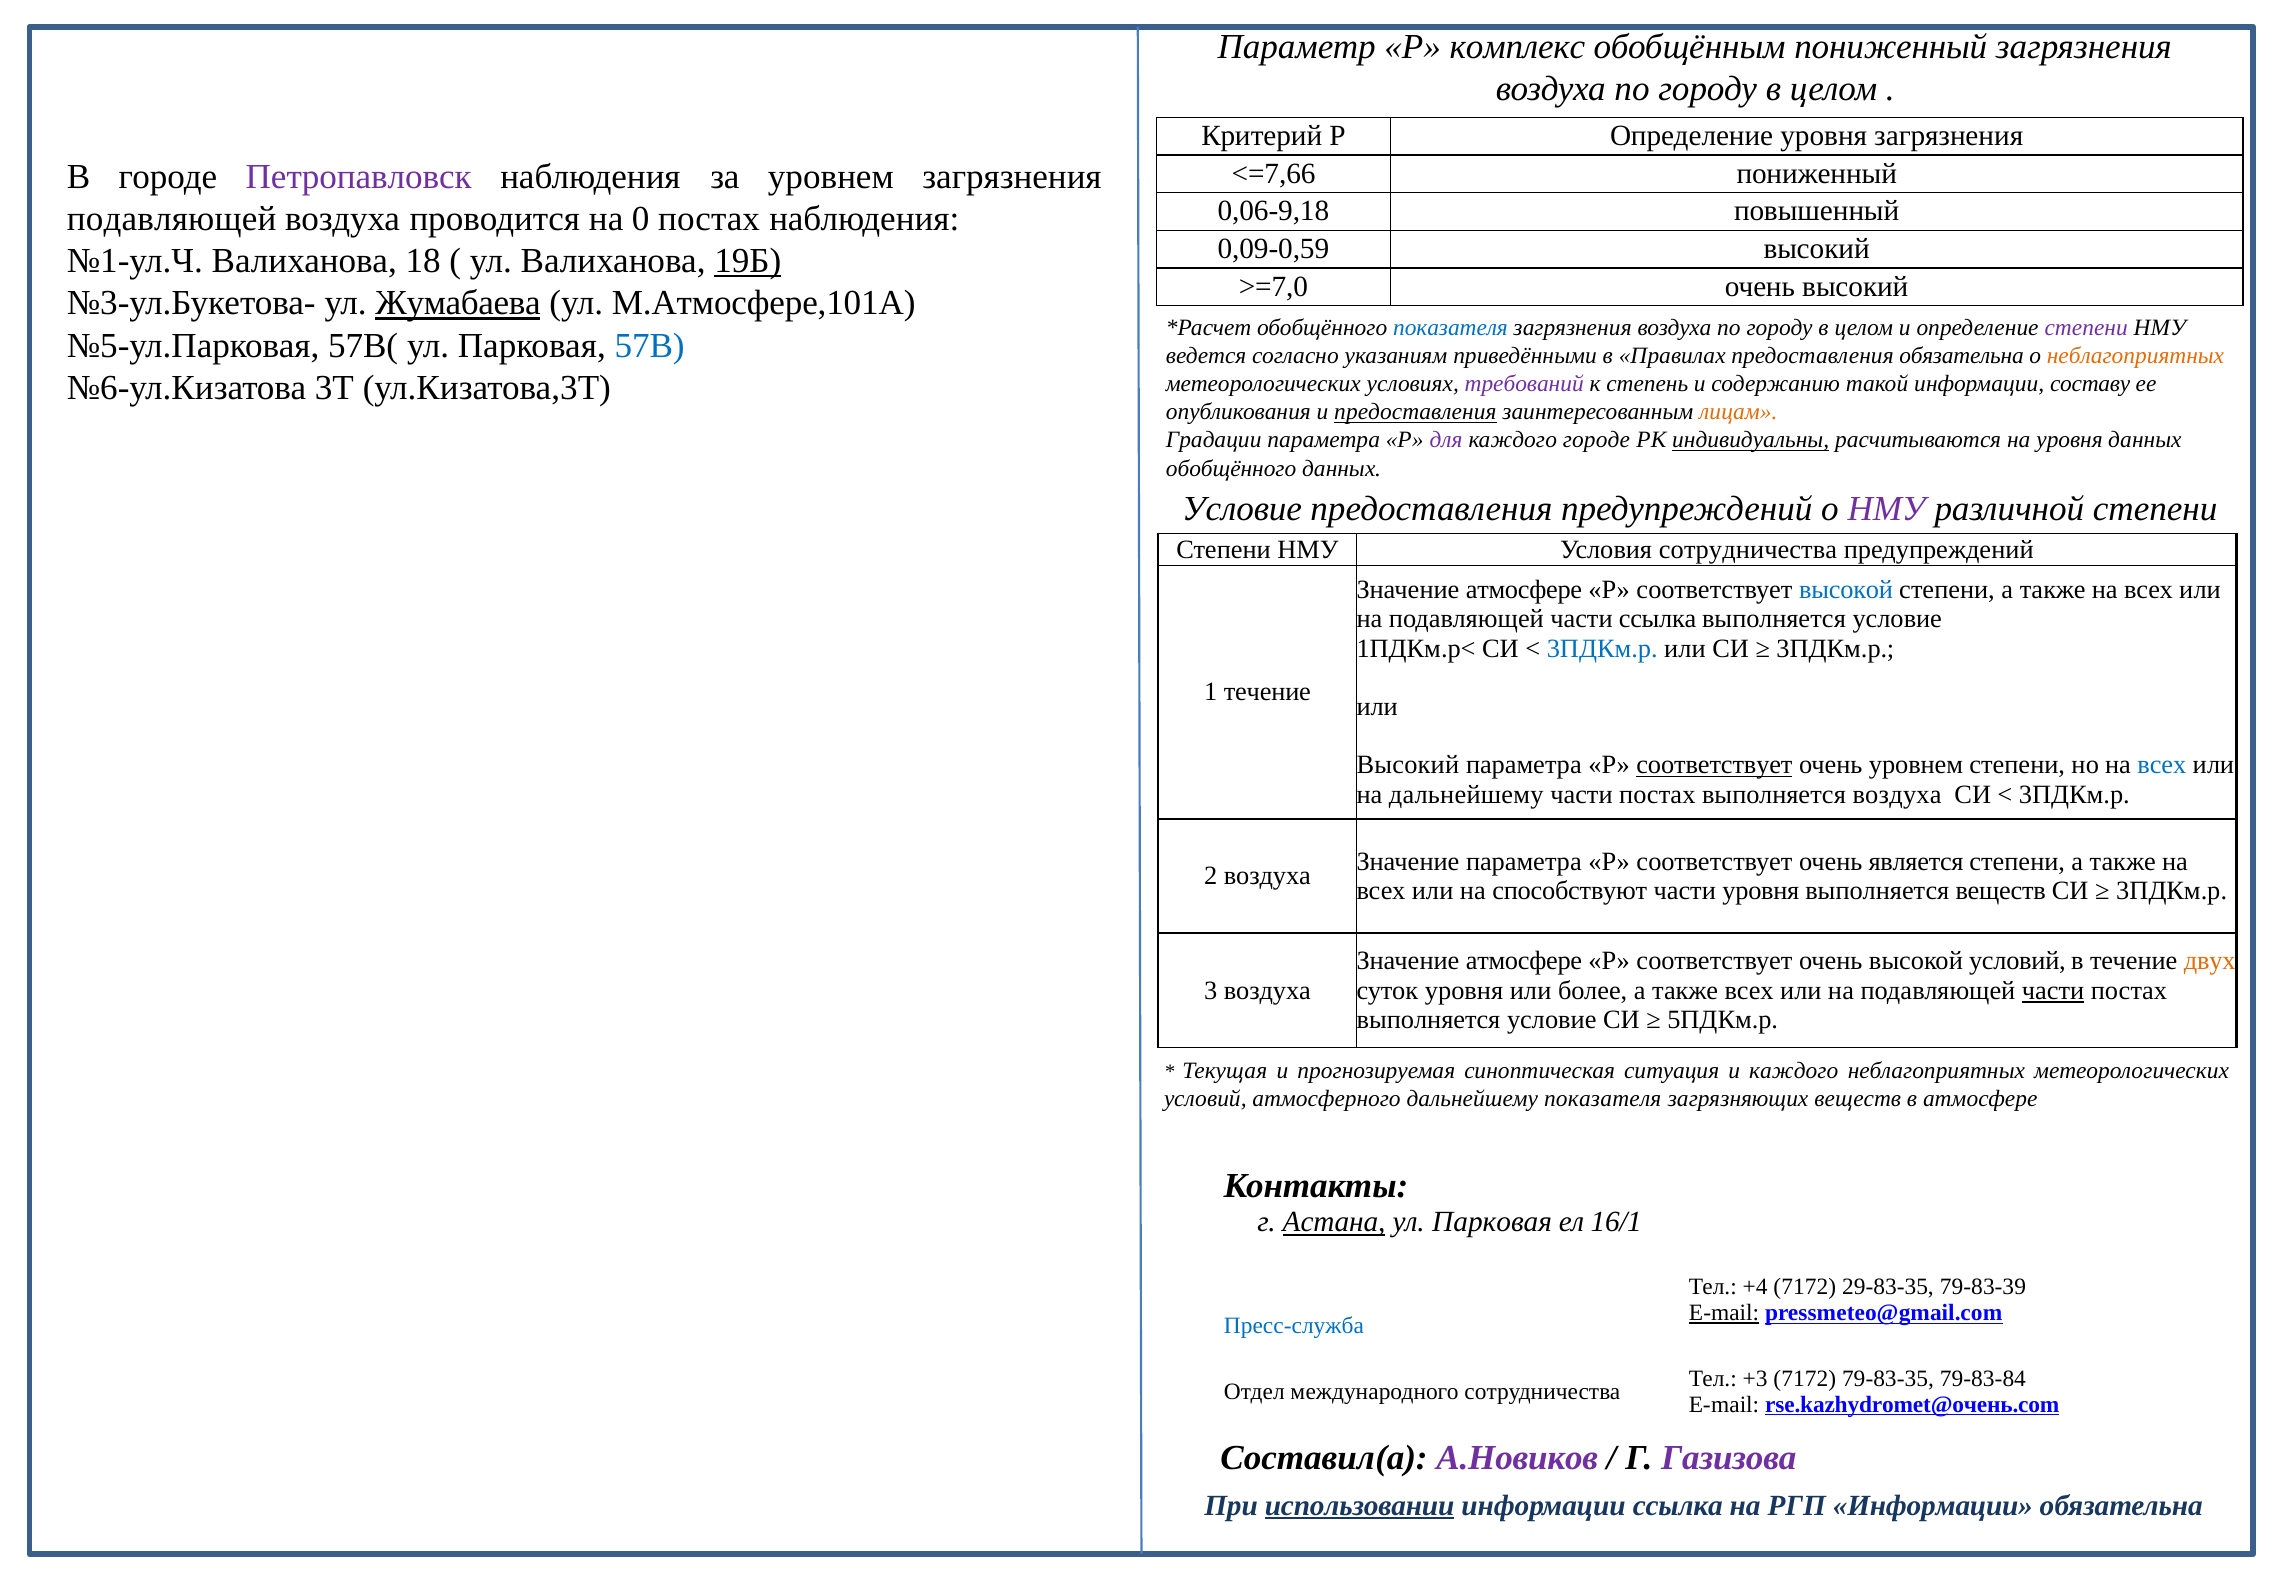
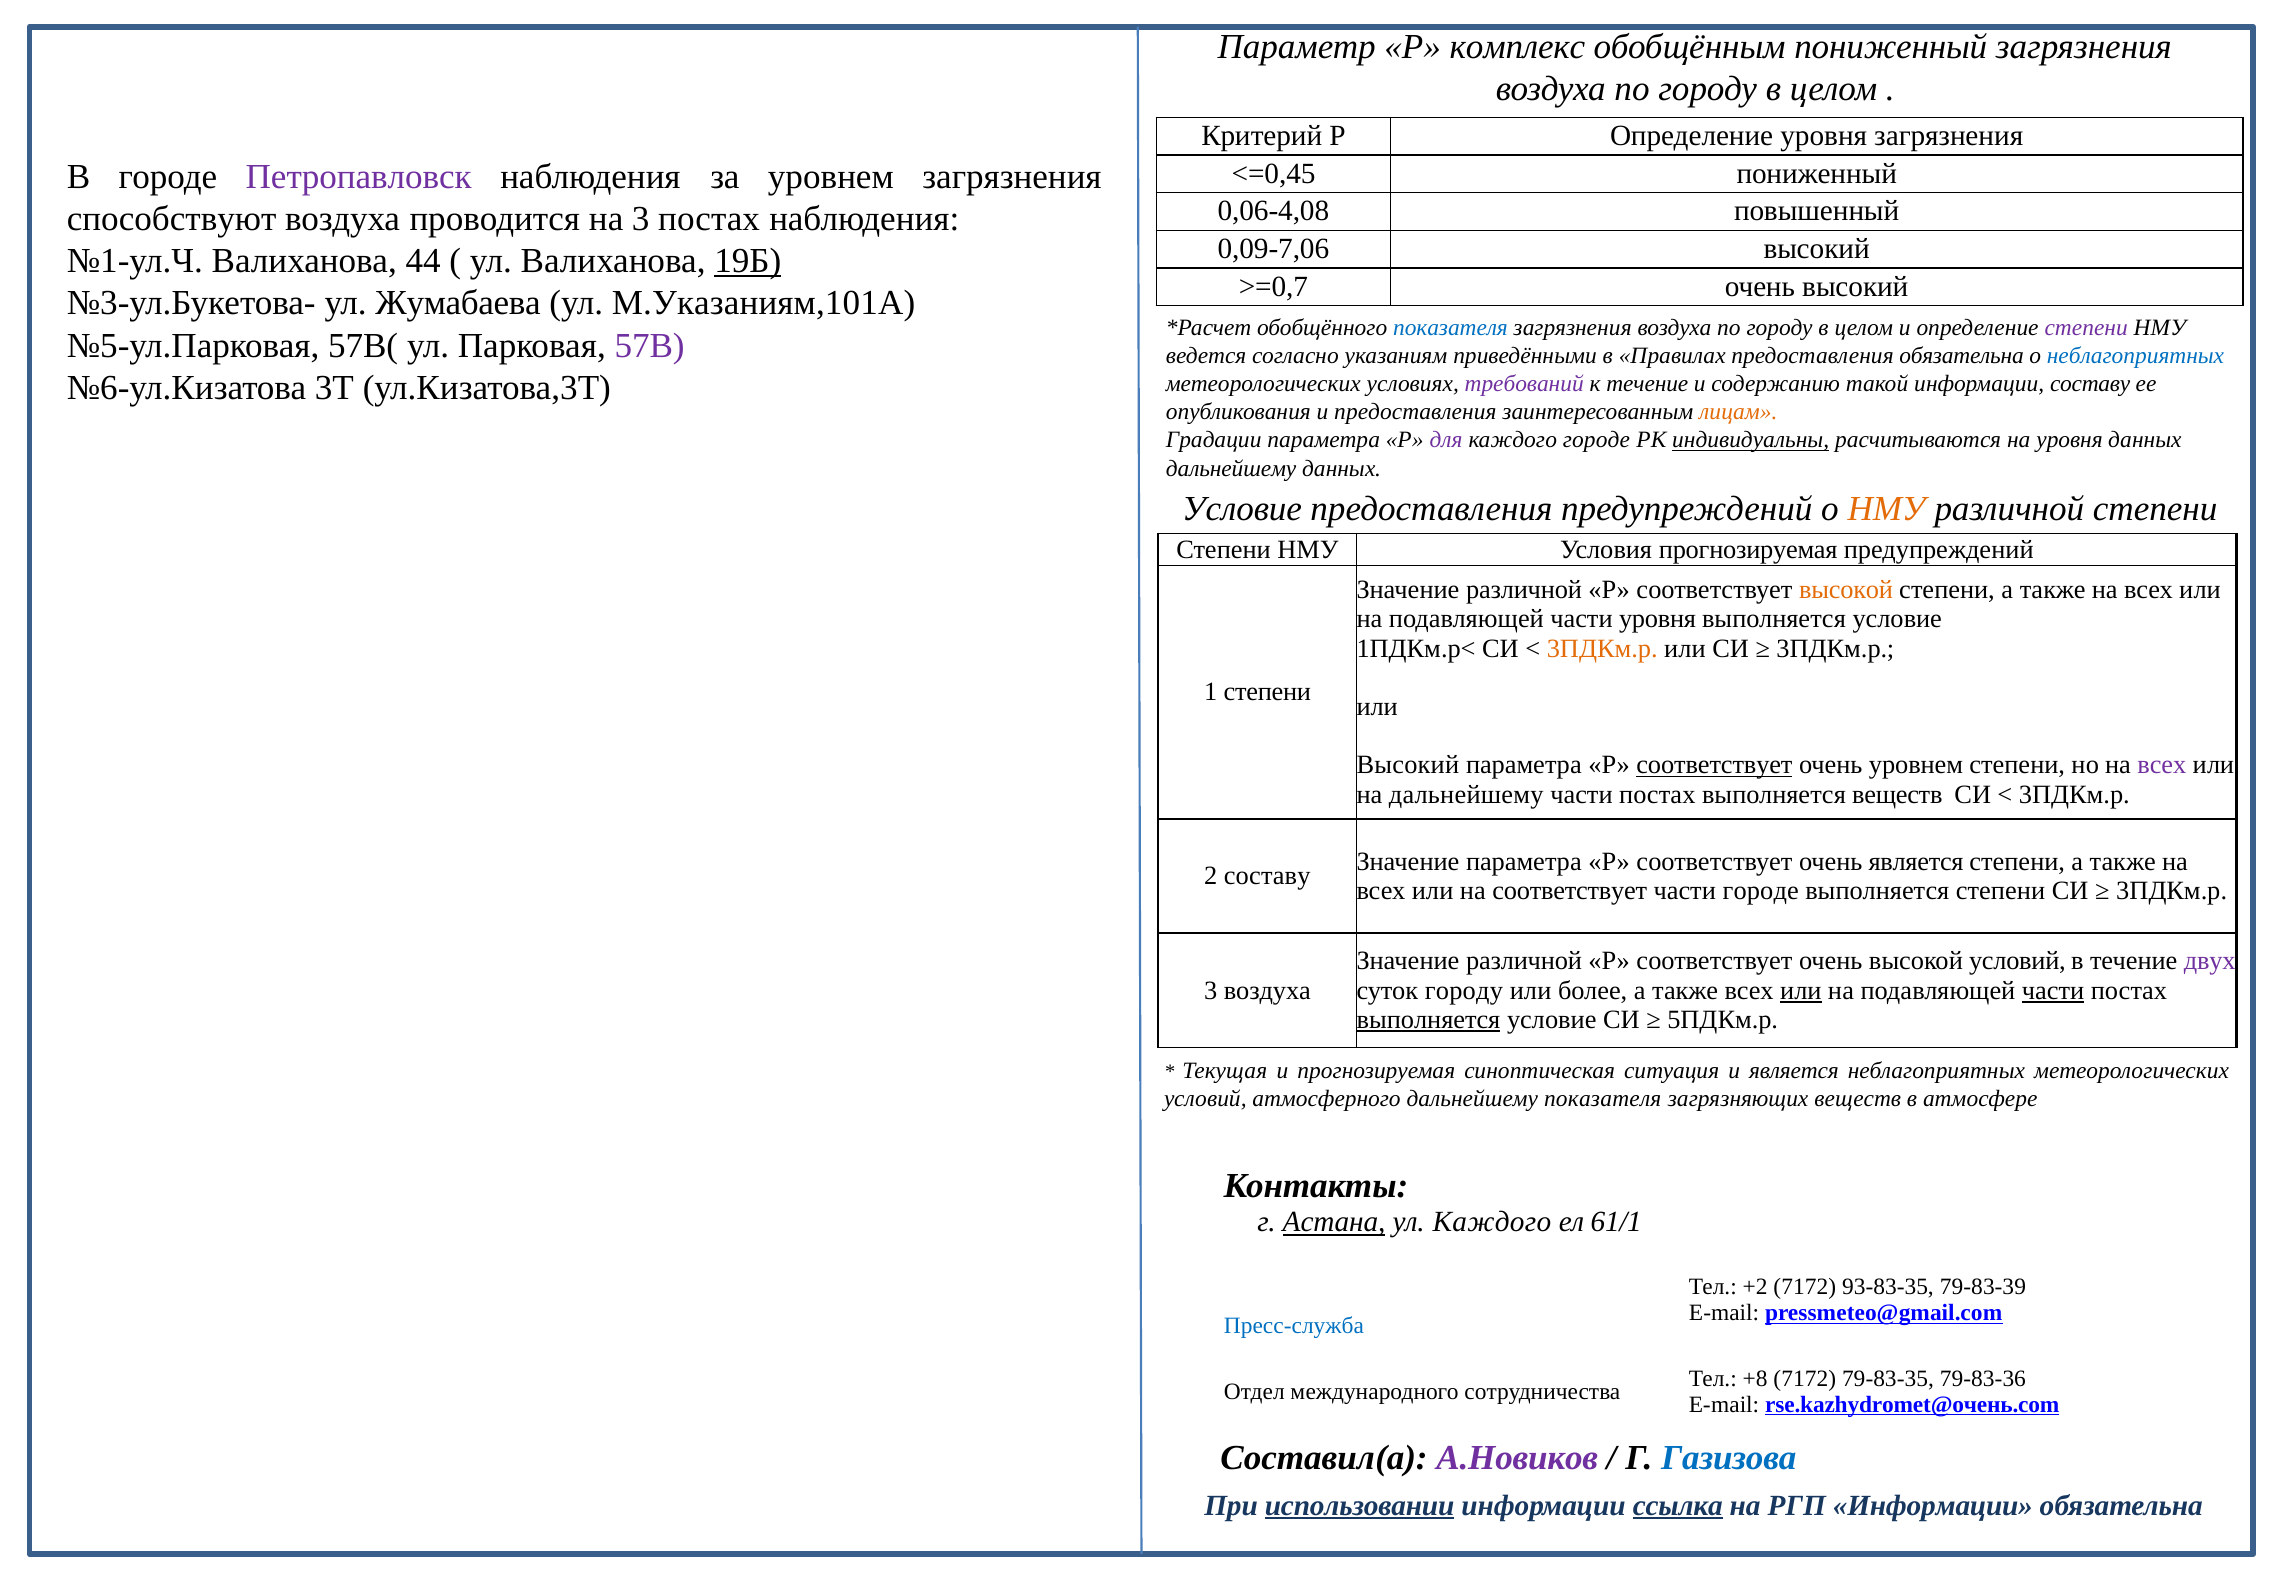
<=7,66: <=7,66 -> <=0,45
0,06-9,18: 0,06-9,18 -> 0,06-4,08
подавляющей at (172, 219): подавляющей -> способствуют
на 0: 0 -> 3
0,09-0,59: 0,09-0,59 -> 0,09-7,06
18: 18 -> 44
>=7,0: >=7,0 -> >=0,7
Жумабаева underline: present -> none
М.Атмосфере,101А: М.Атмосфере,101А -> М.Указаниям,101А
57В colour: blue -> purple
неблагоприятных at (2135, 356) colour: orange -> blue
к степень: степень -> течение
предоставления at (1415, 412) underline: present -> none
обобщённого at (1231, 468): обобщённого -> дальнейшему
НМУ at (1887, 509) colour: purple -> orange
Условия сотрудничества: сотрудничества -> прогнозируемая
атмосфере at (1524, 590): атмосфере -> различной
высокой at (1846, 590) colour: blue -> orange
части ссылка: ссылка -> уровня
3ПДКм.р at (1602, 648) colour: blue -> orange
1 течение: течение -> степени
всех at (2162, 765) colour: blue -> purple
выполняется воздуха: воздуха -> веществ
2 воздуха: воздуха -> составу
на способствуют: способствуют -> соответствует
части уровня: уровня -> городе
выполняется веществ: веществ -> степени
атмосфере at (1524, 961): атмосфере -> различной
двух colour: orange -> purple
суток уровня: уровня -> городу
или at (1801, 990) underline: none -> present
выполняется at (1428, 1019) underline: none -> present
и каждого: каждого -> является
Парковая at (1492, 1222): Парковая -> Каждого
16/1: 16/1 -> 61/1
+4: +4 -> +2
29-83-35: 29-83-35 -> 93-83-35
E-mail at (1724, 1313) underline: present -> none
+3: +3 -> +8
79-83-84: 79-83-84 -> 79-83-36
Газизова colour: purple -> blue
ссылка at (1678, 1505) underline: none -> present
